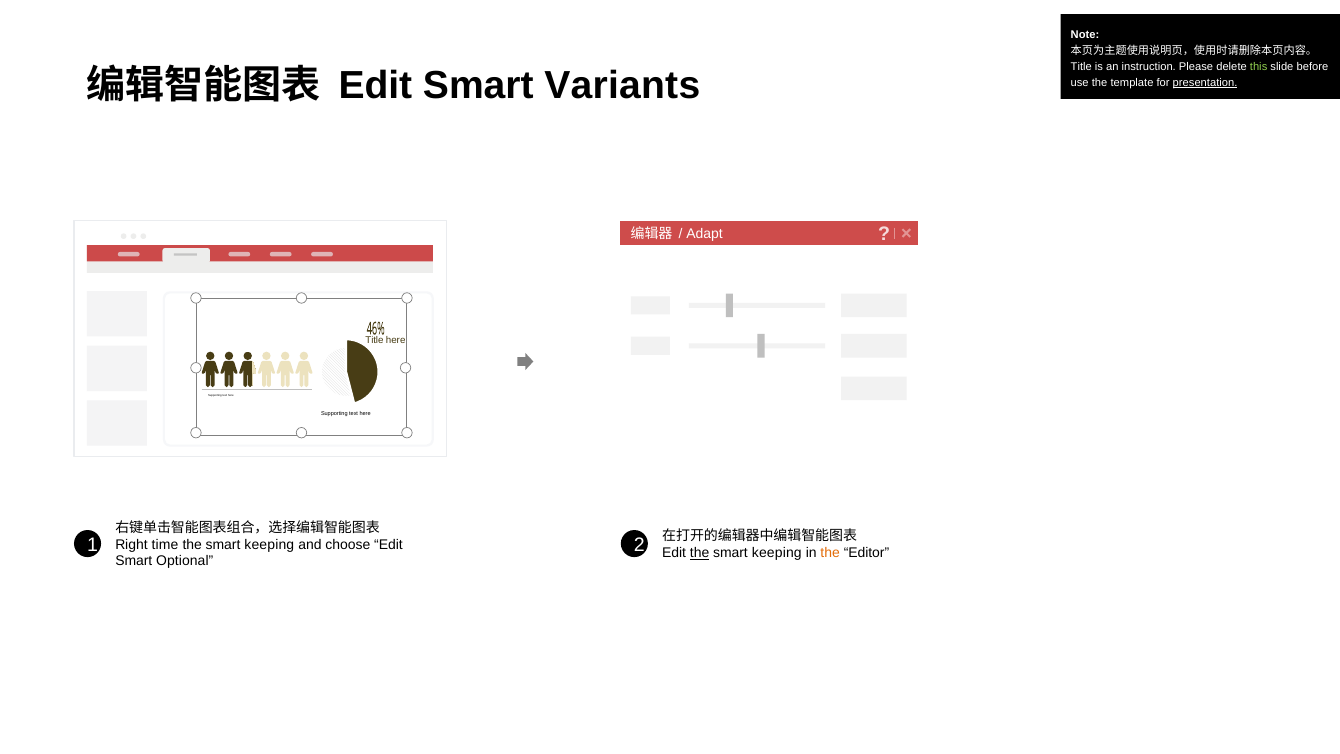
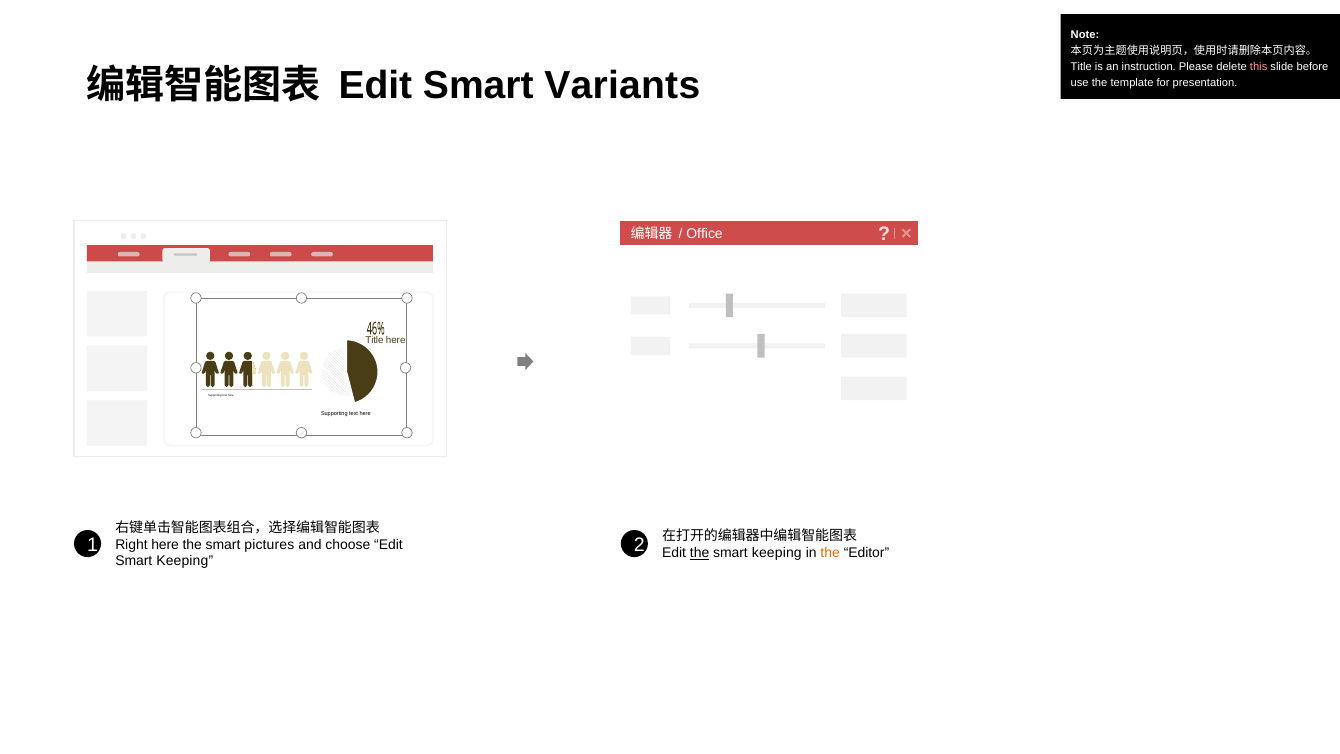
this colour: light green -> pink
presentation underline: present -> none
Adapt: Adapt -> Office
Right time: time -> here
keeping at (269, 544): keeping -> pictures
Optional at (185, 561): Optional -> Keeping
